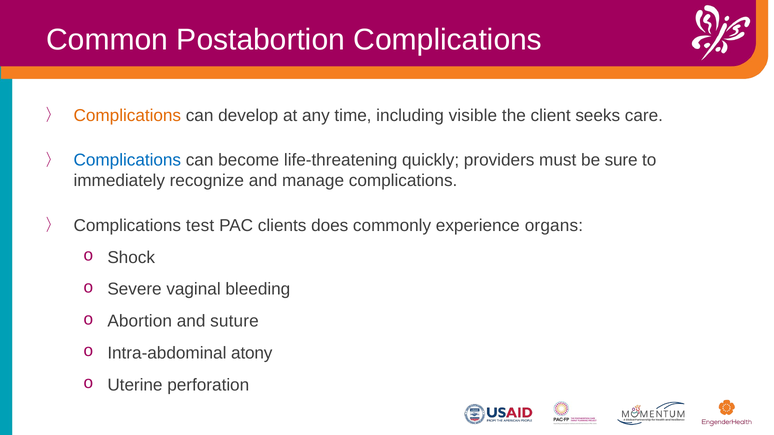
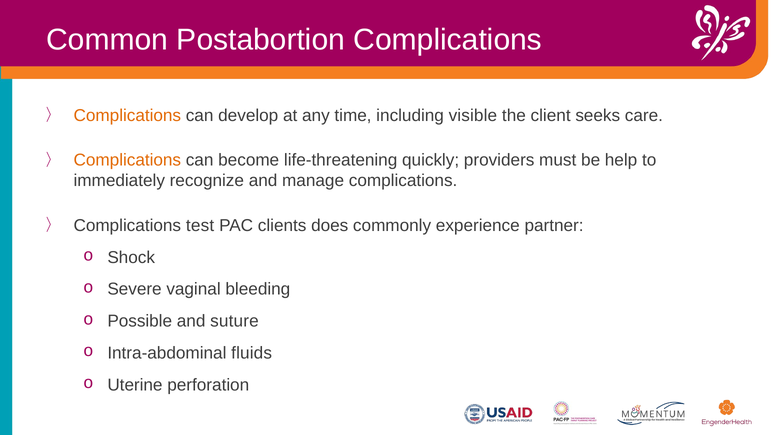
Complications at (127, 160) colour: blue -> orange
sure: sure -> help
organs: organs -> partner
Abortion: Abortion -> Possible
atony: atony -> fluids
